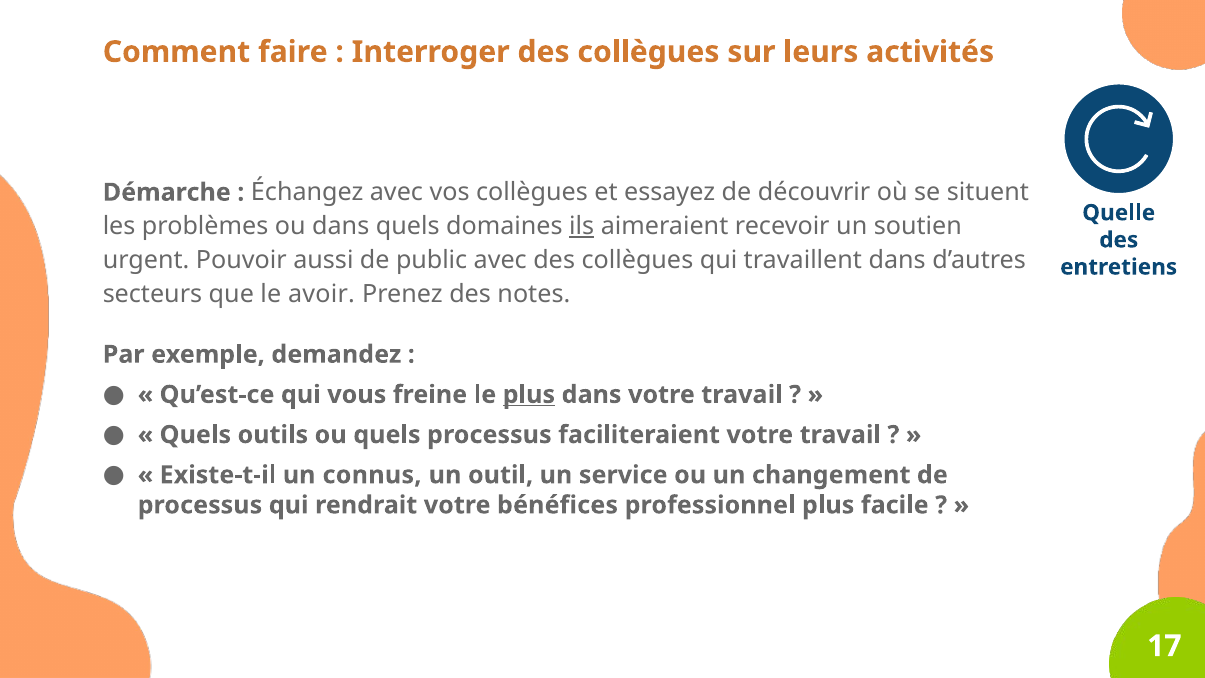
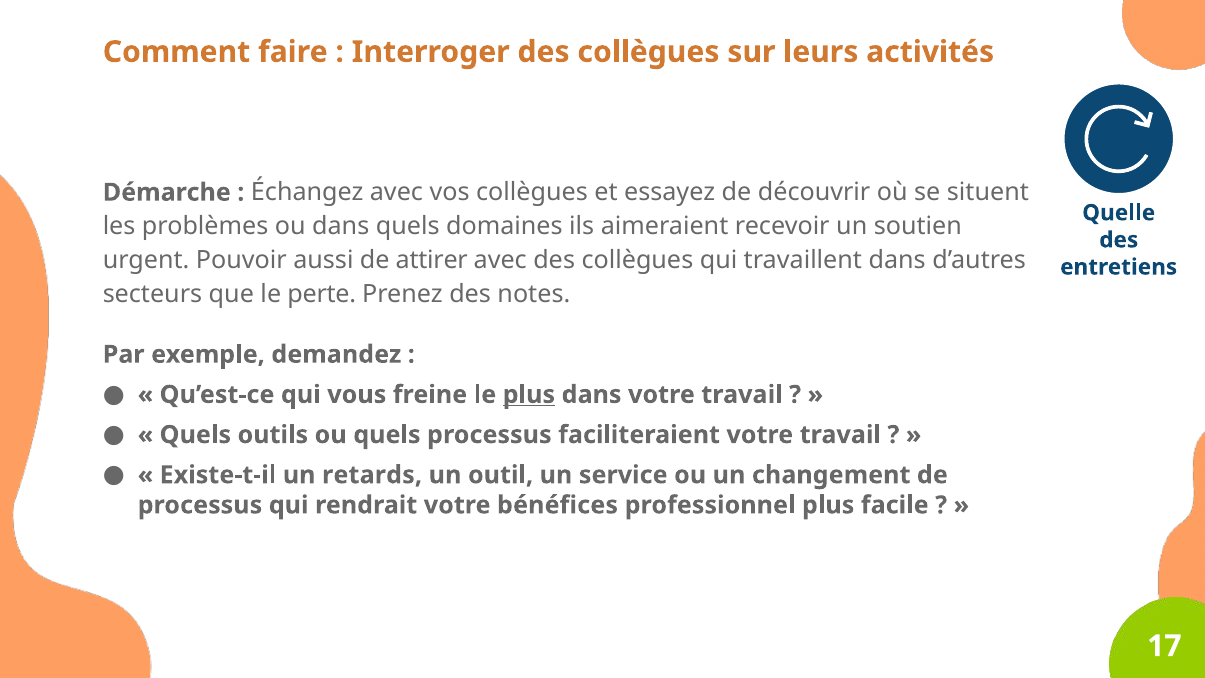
ils underline: present -> none
public: public -> attirer
avoir: avoir -> perte
connus: connus -> retards
